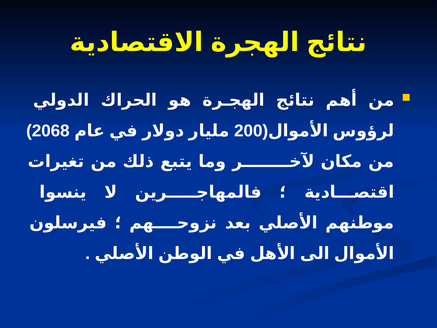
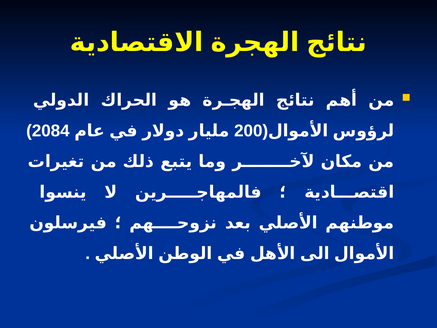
2068: 2068 -> 2084
